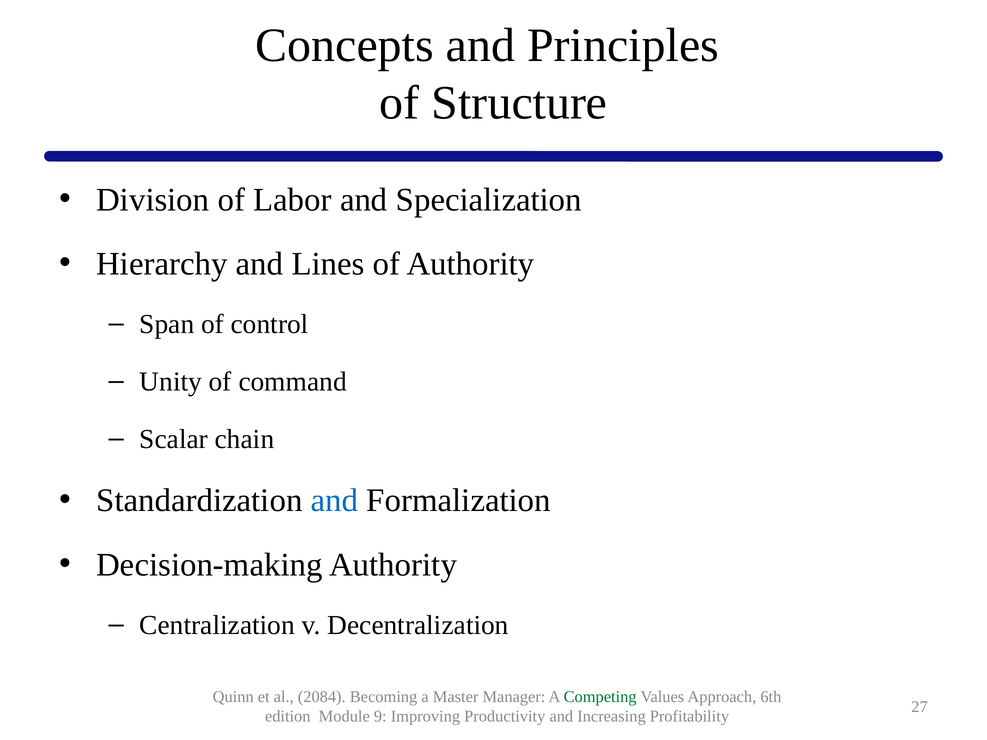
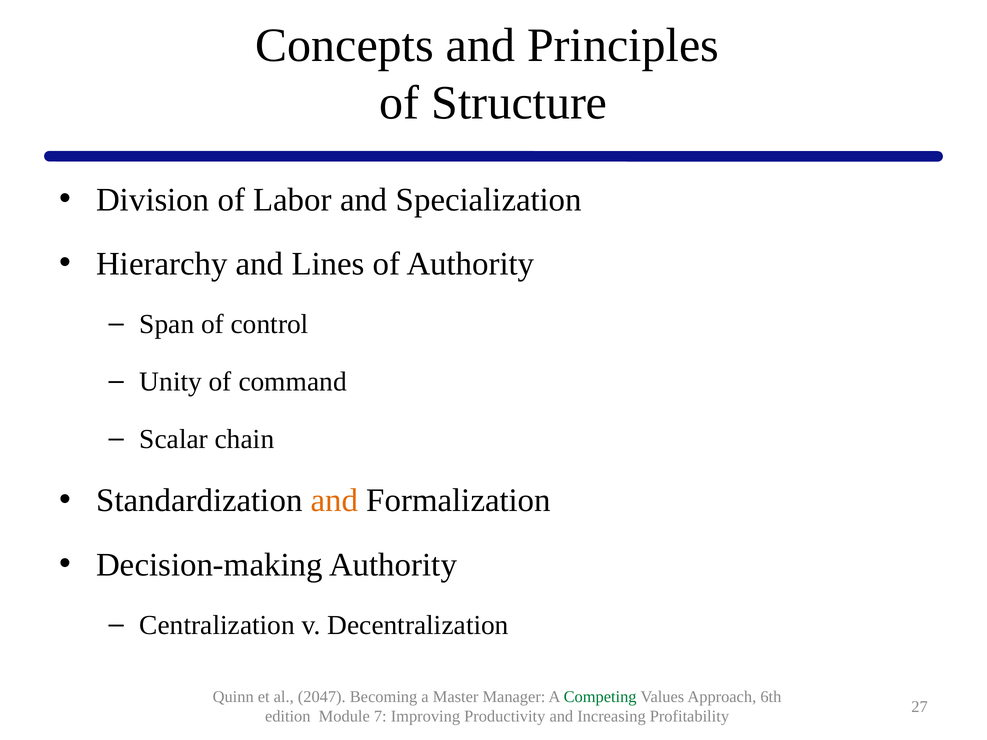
and at (334, 501) colour: blue -> orange
2084: 2084 -> 2047
9: 9 -> 7
